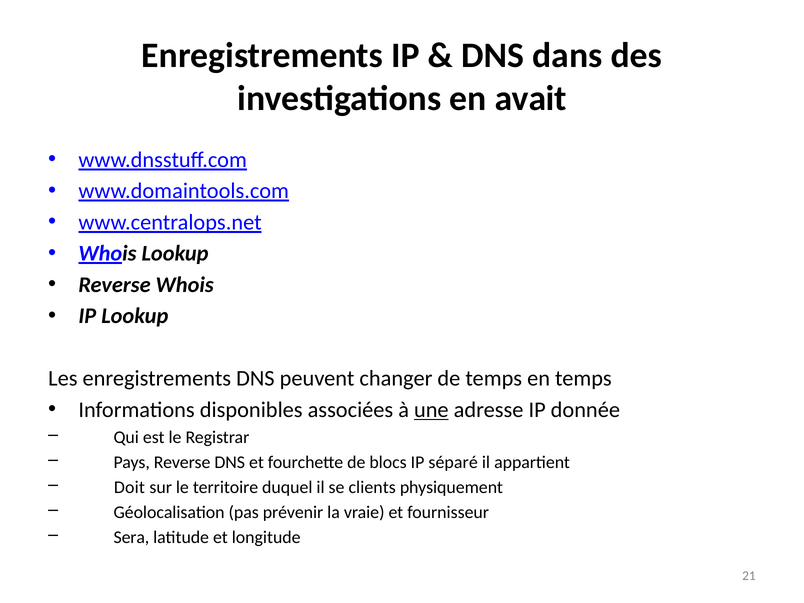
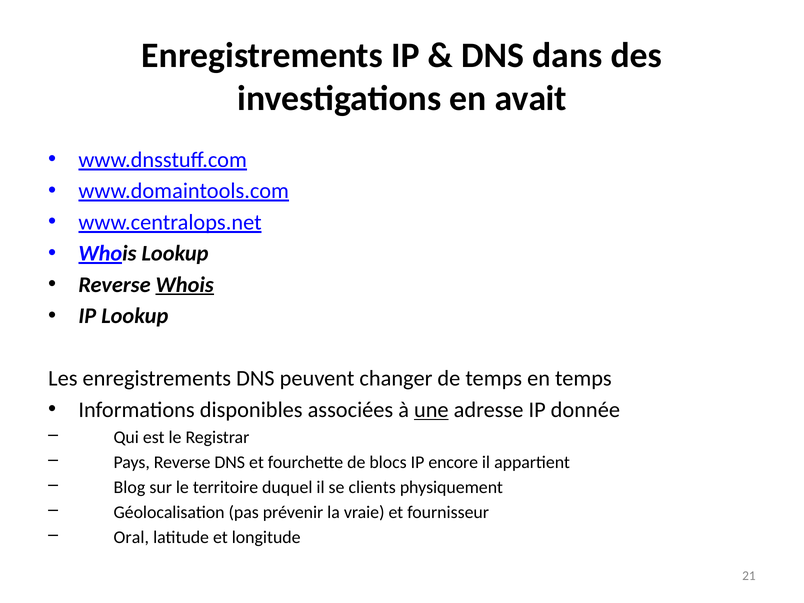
Whois at (185, 285) underline: none -> present
séparé: séparé -> encore
Doit: Doit -> Blog
Sera: Sera -> Oral
